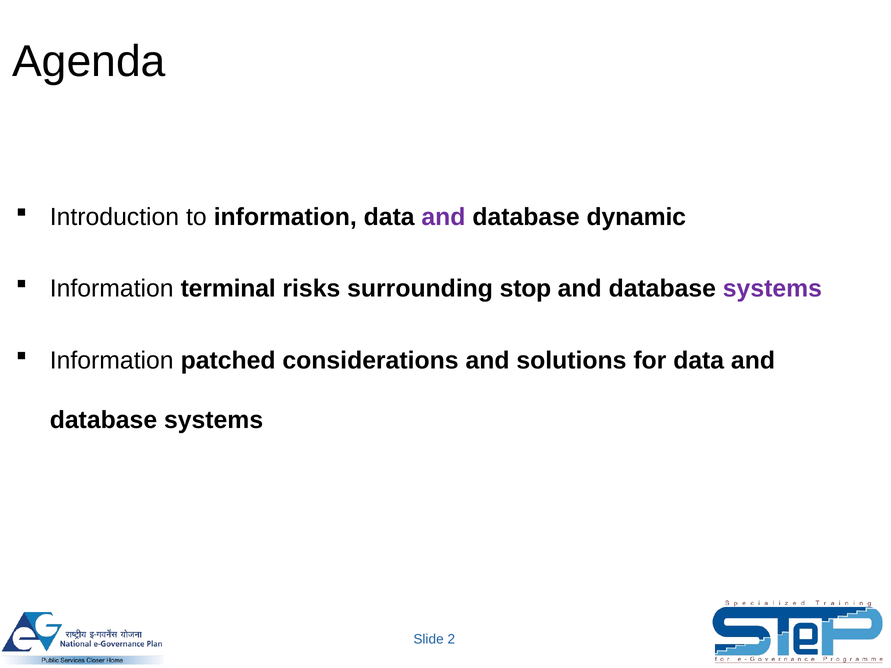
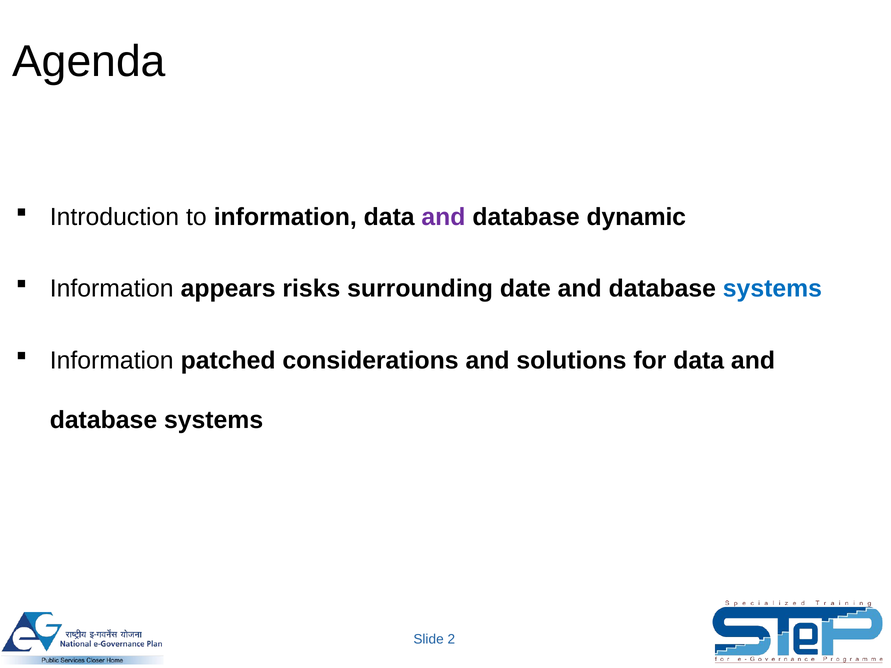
terminal: terminal -> appears
stop: stop -> date
systems at (772, 289) colour: purple -> blue
